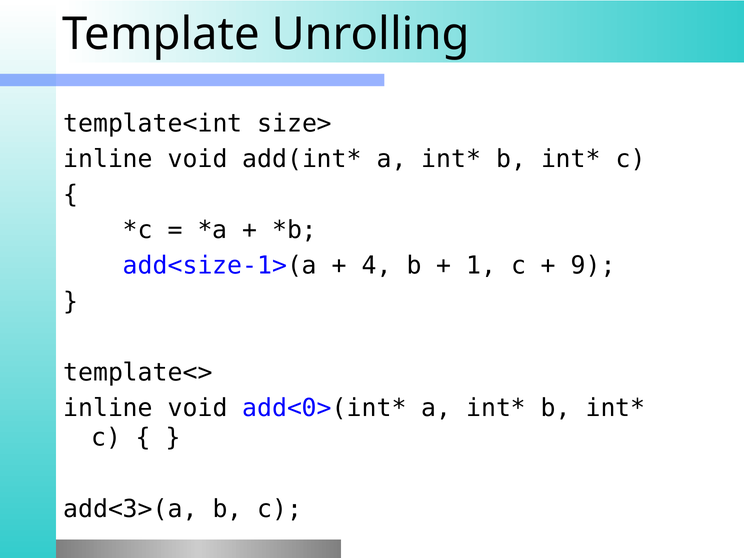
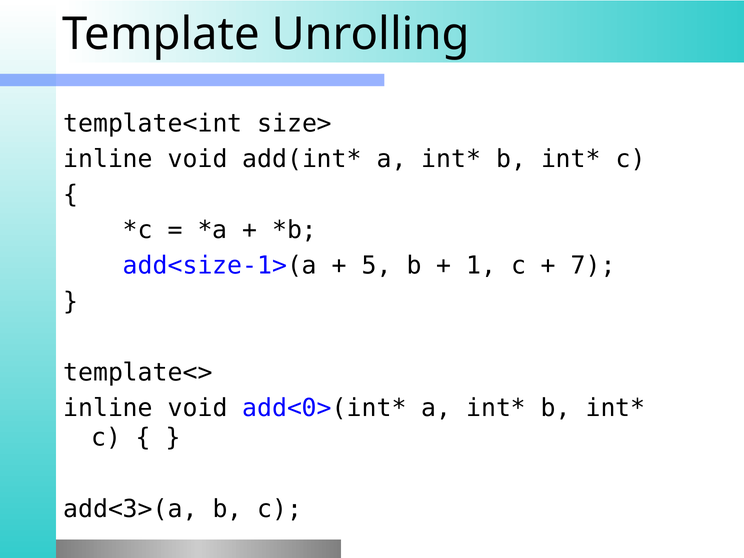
4: 4 -> 5
9: 9 -> 7
